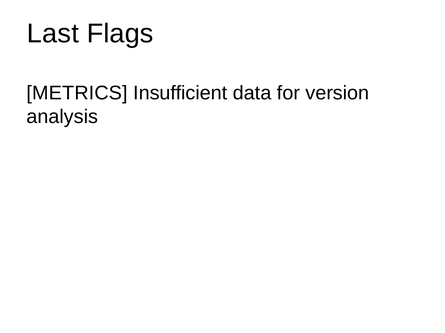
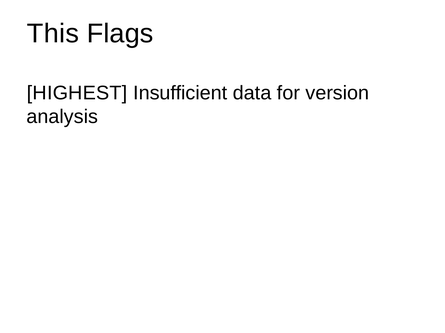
Last: Last -> This
METRICS: METRICS -> HIGHEST
